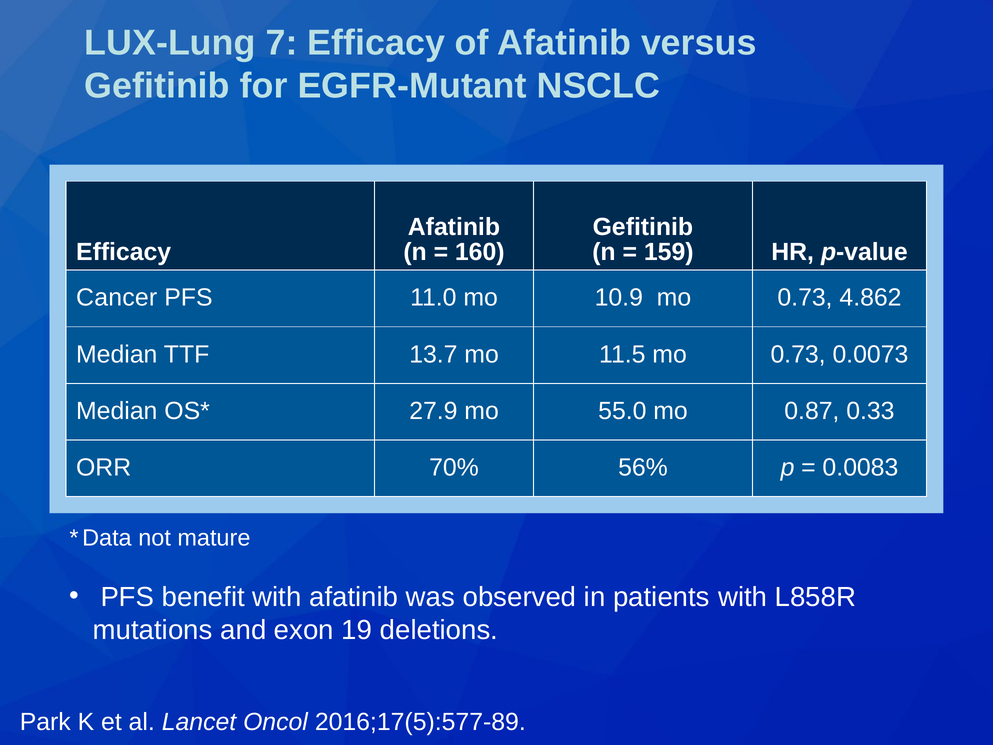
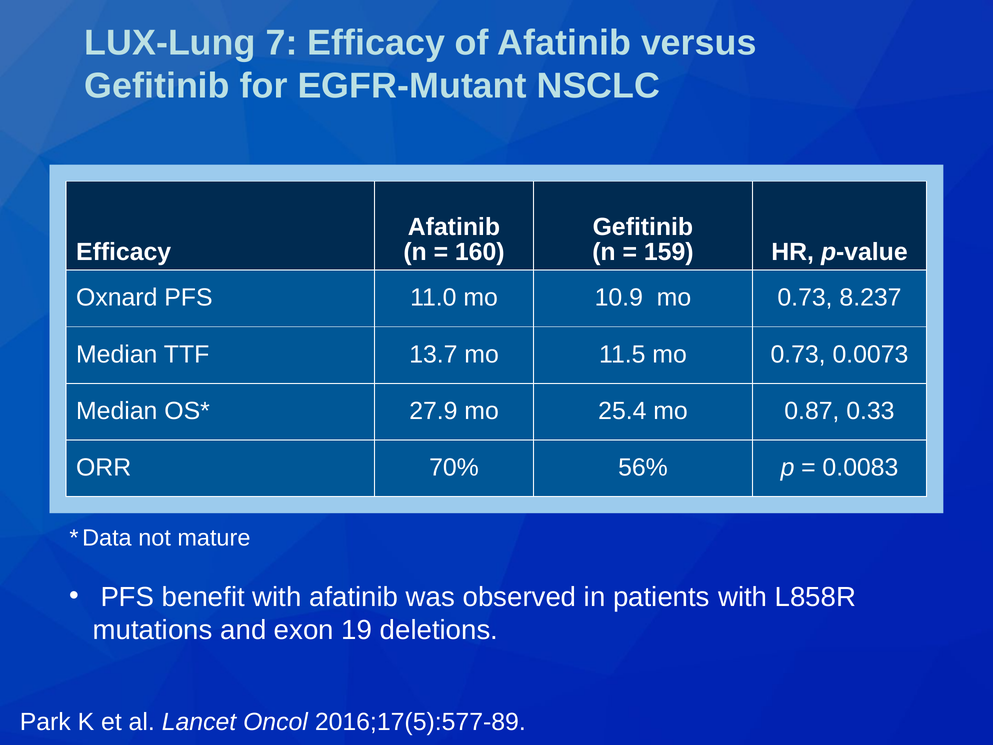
Cancer: Cancer -> Oxnard
4.862: 4.862 -> 8.237
55.0: 55.0 -> 25.4
